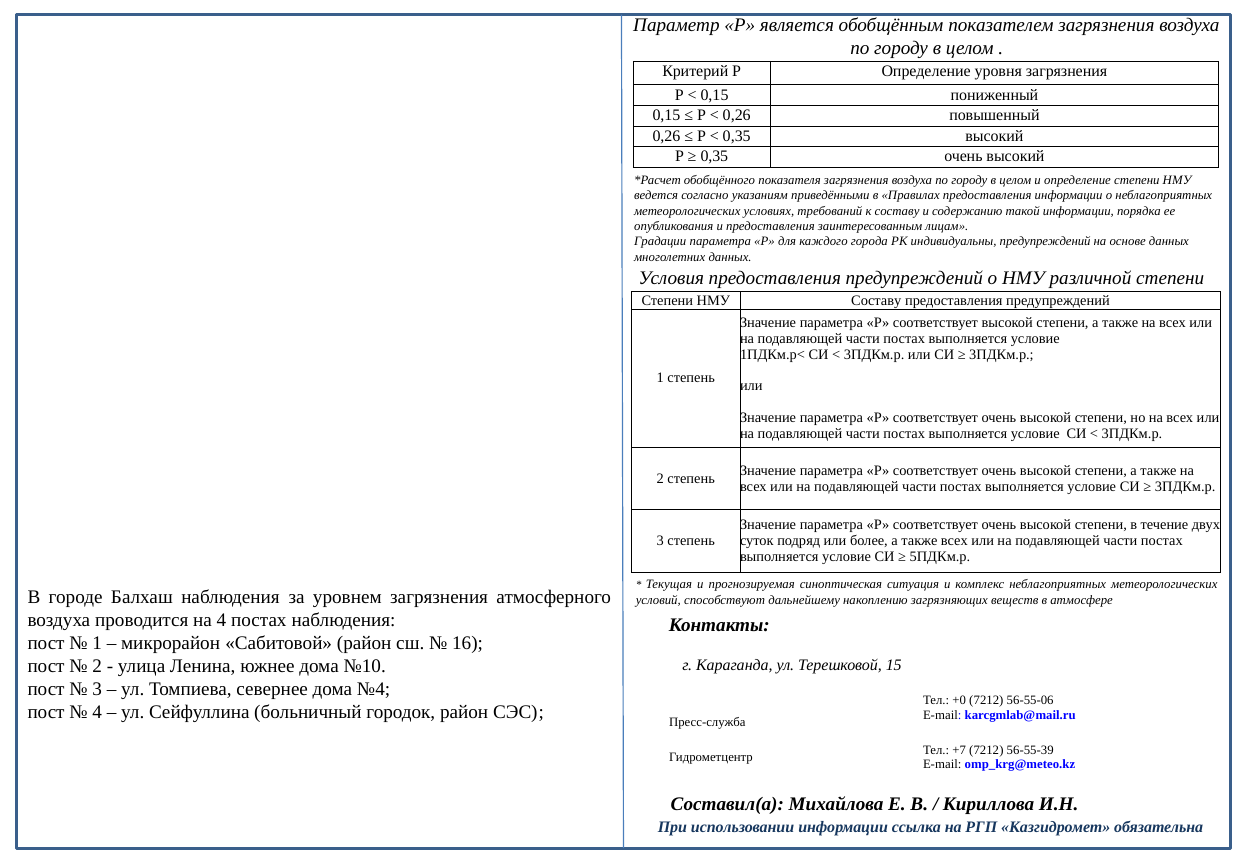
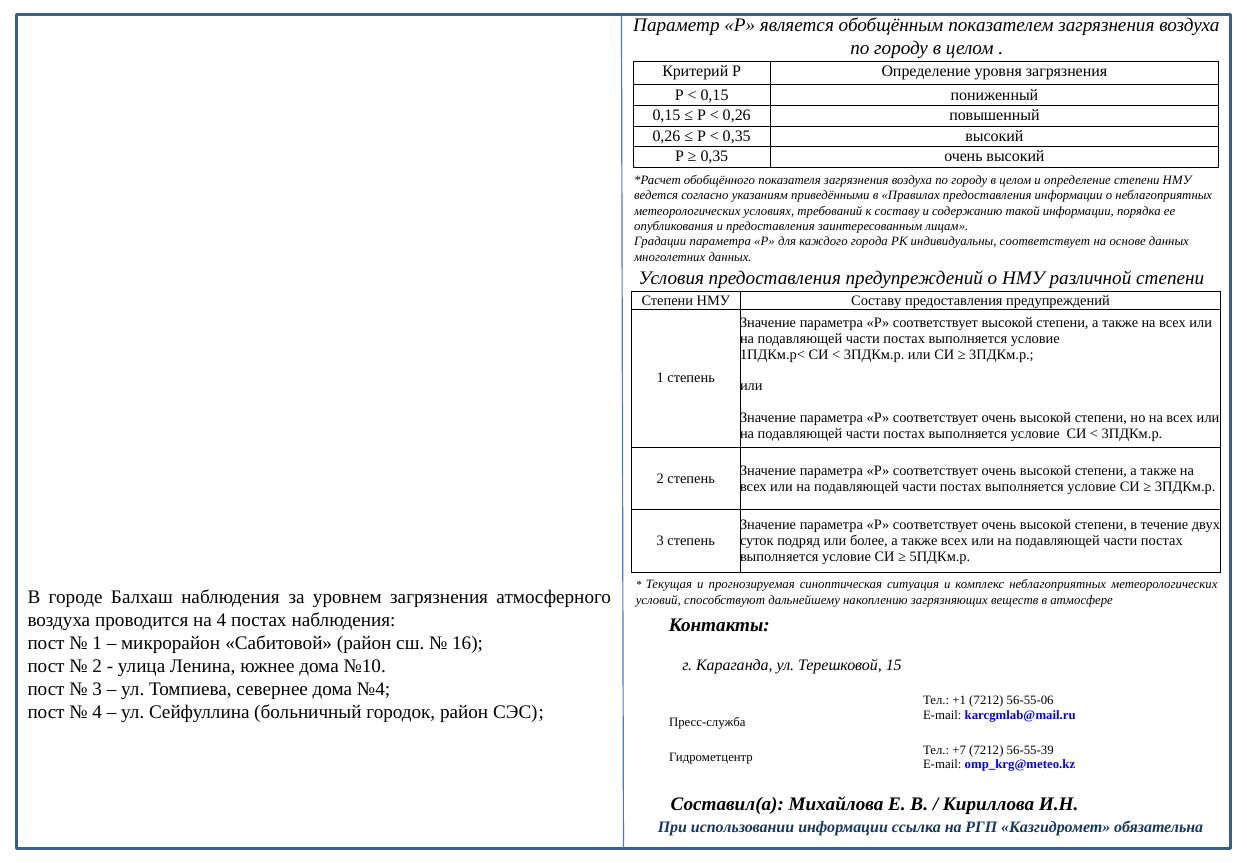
индивидуальны предупреждений: предупреждений -> соответствует
+0: +0 -> +1
